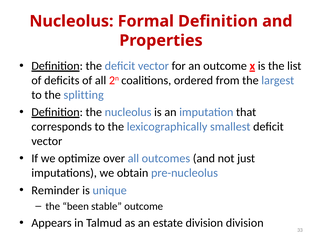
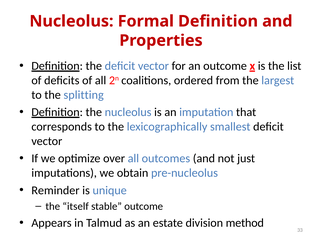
been: been -> itself
division division: division -> method
